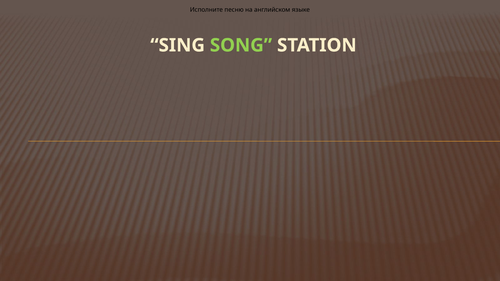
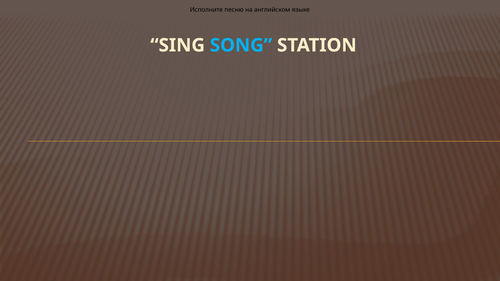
SONG colour: light green -> light blue
